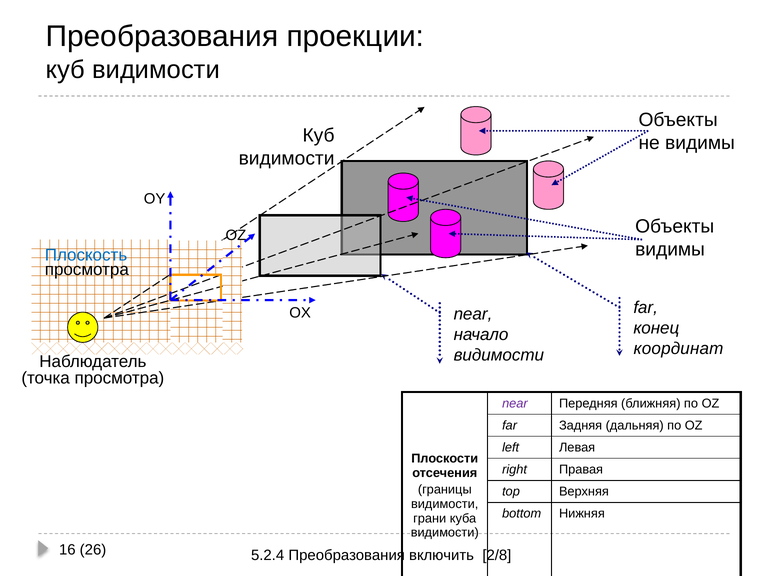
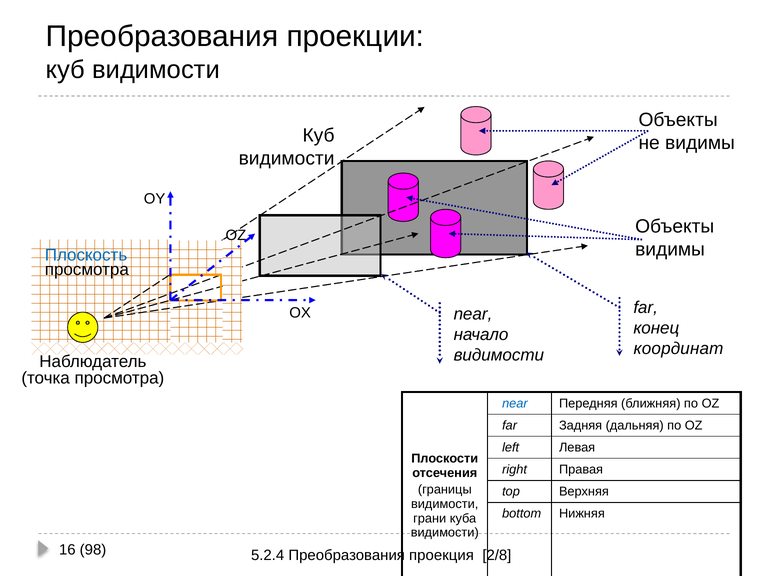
near at (515, 403) colour: purple -> blue
26: 26 -> 98
включить: включить -> проекция
